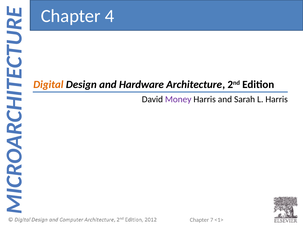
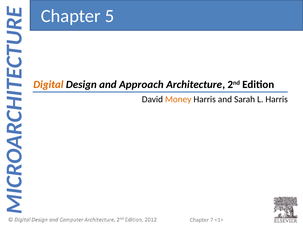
4: 4 -> 5
Hardware: Hardware -> Approach
Money colour: purple -> orange
